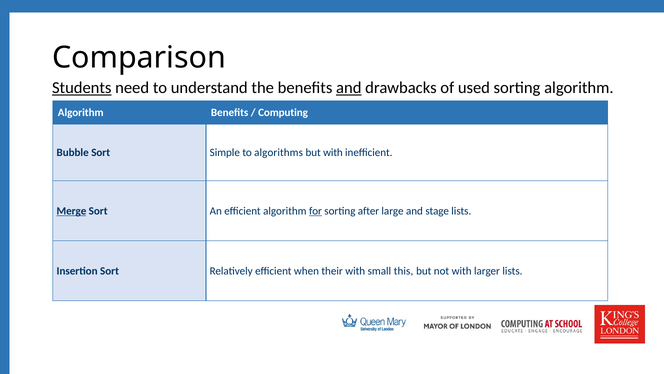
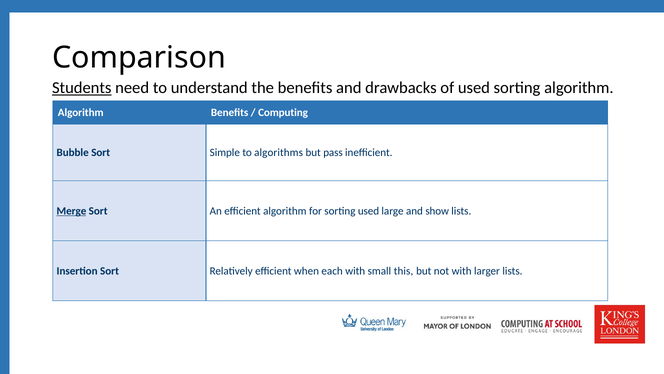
and at (349, 88) underline: present -> none
but with: with -> pass
for underline: present -> none
sorting after: after -> used
stage: stage -> show
their: their -> each
